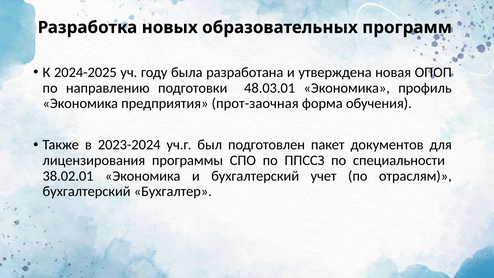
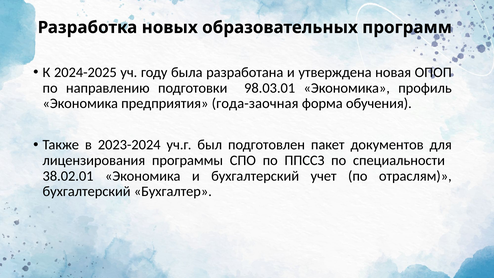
48.03.01: 48.03.01 -> 98.03.01
прот-заочная: прот-заочная -> года-заочная
